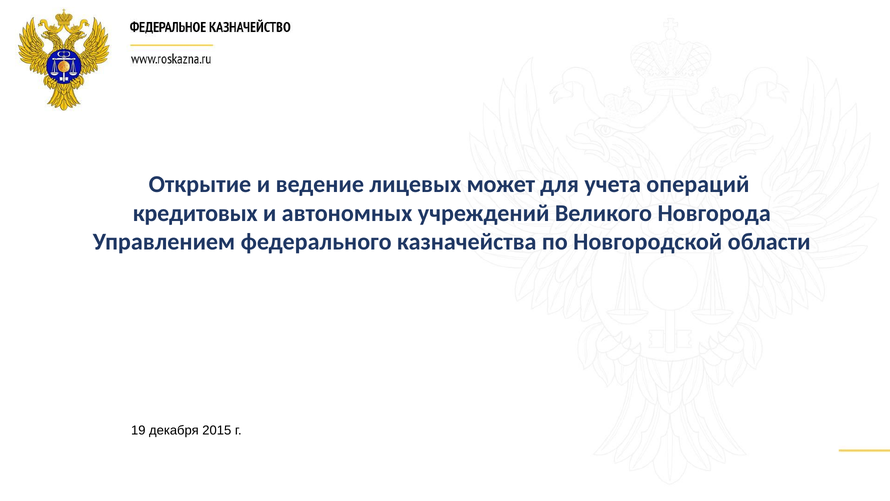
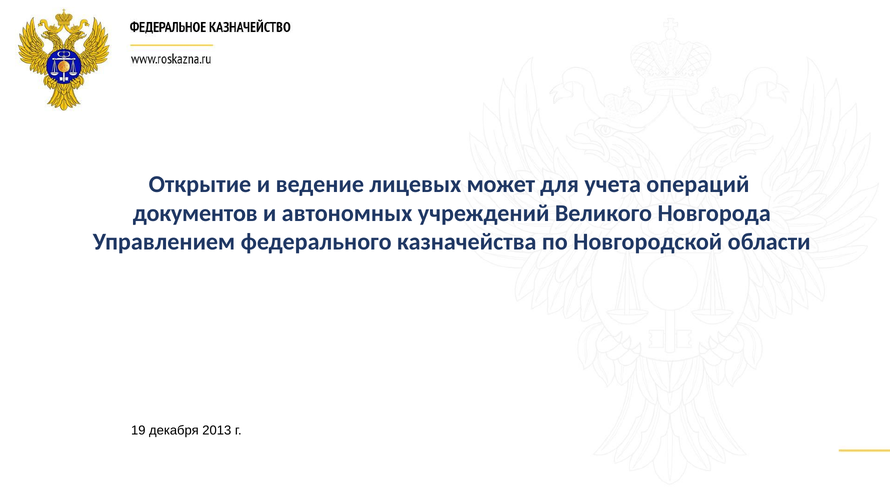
кредитовых: кредитовых -> документов
2015: 2015 -> 2013
